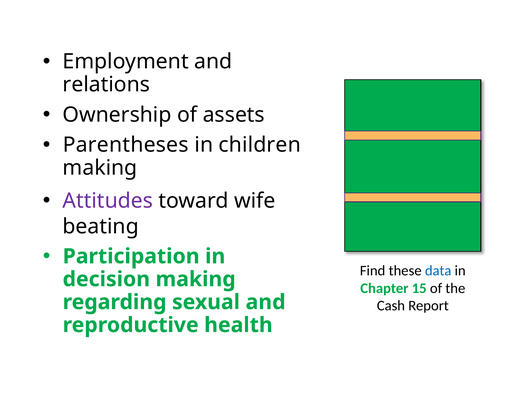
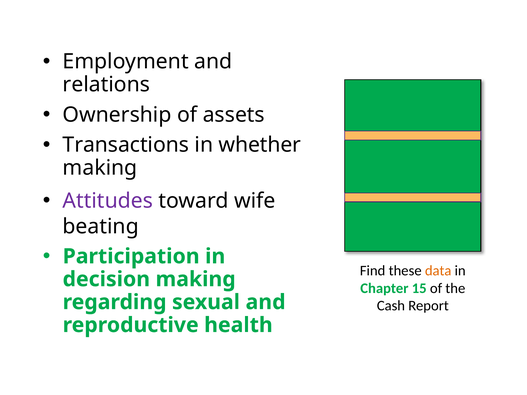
Parentheses: Parentheses -> Transactions
children: children -> whether
data colour: blue -> orange
